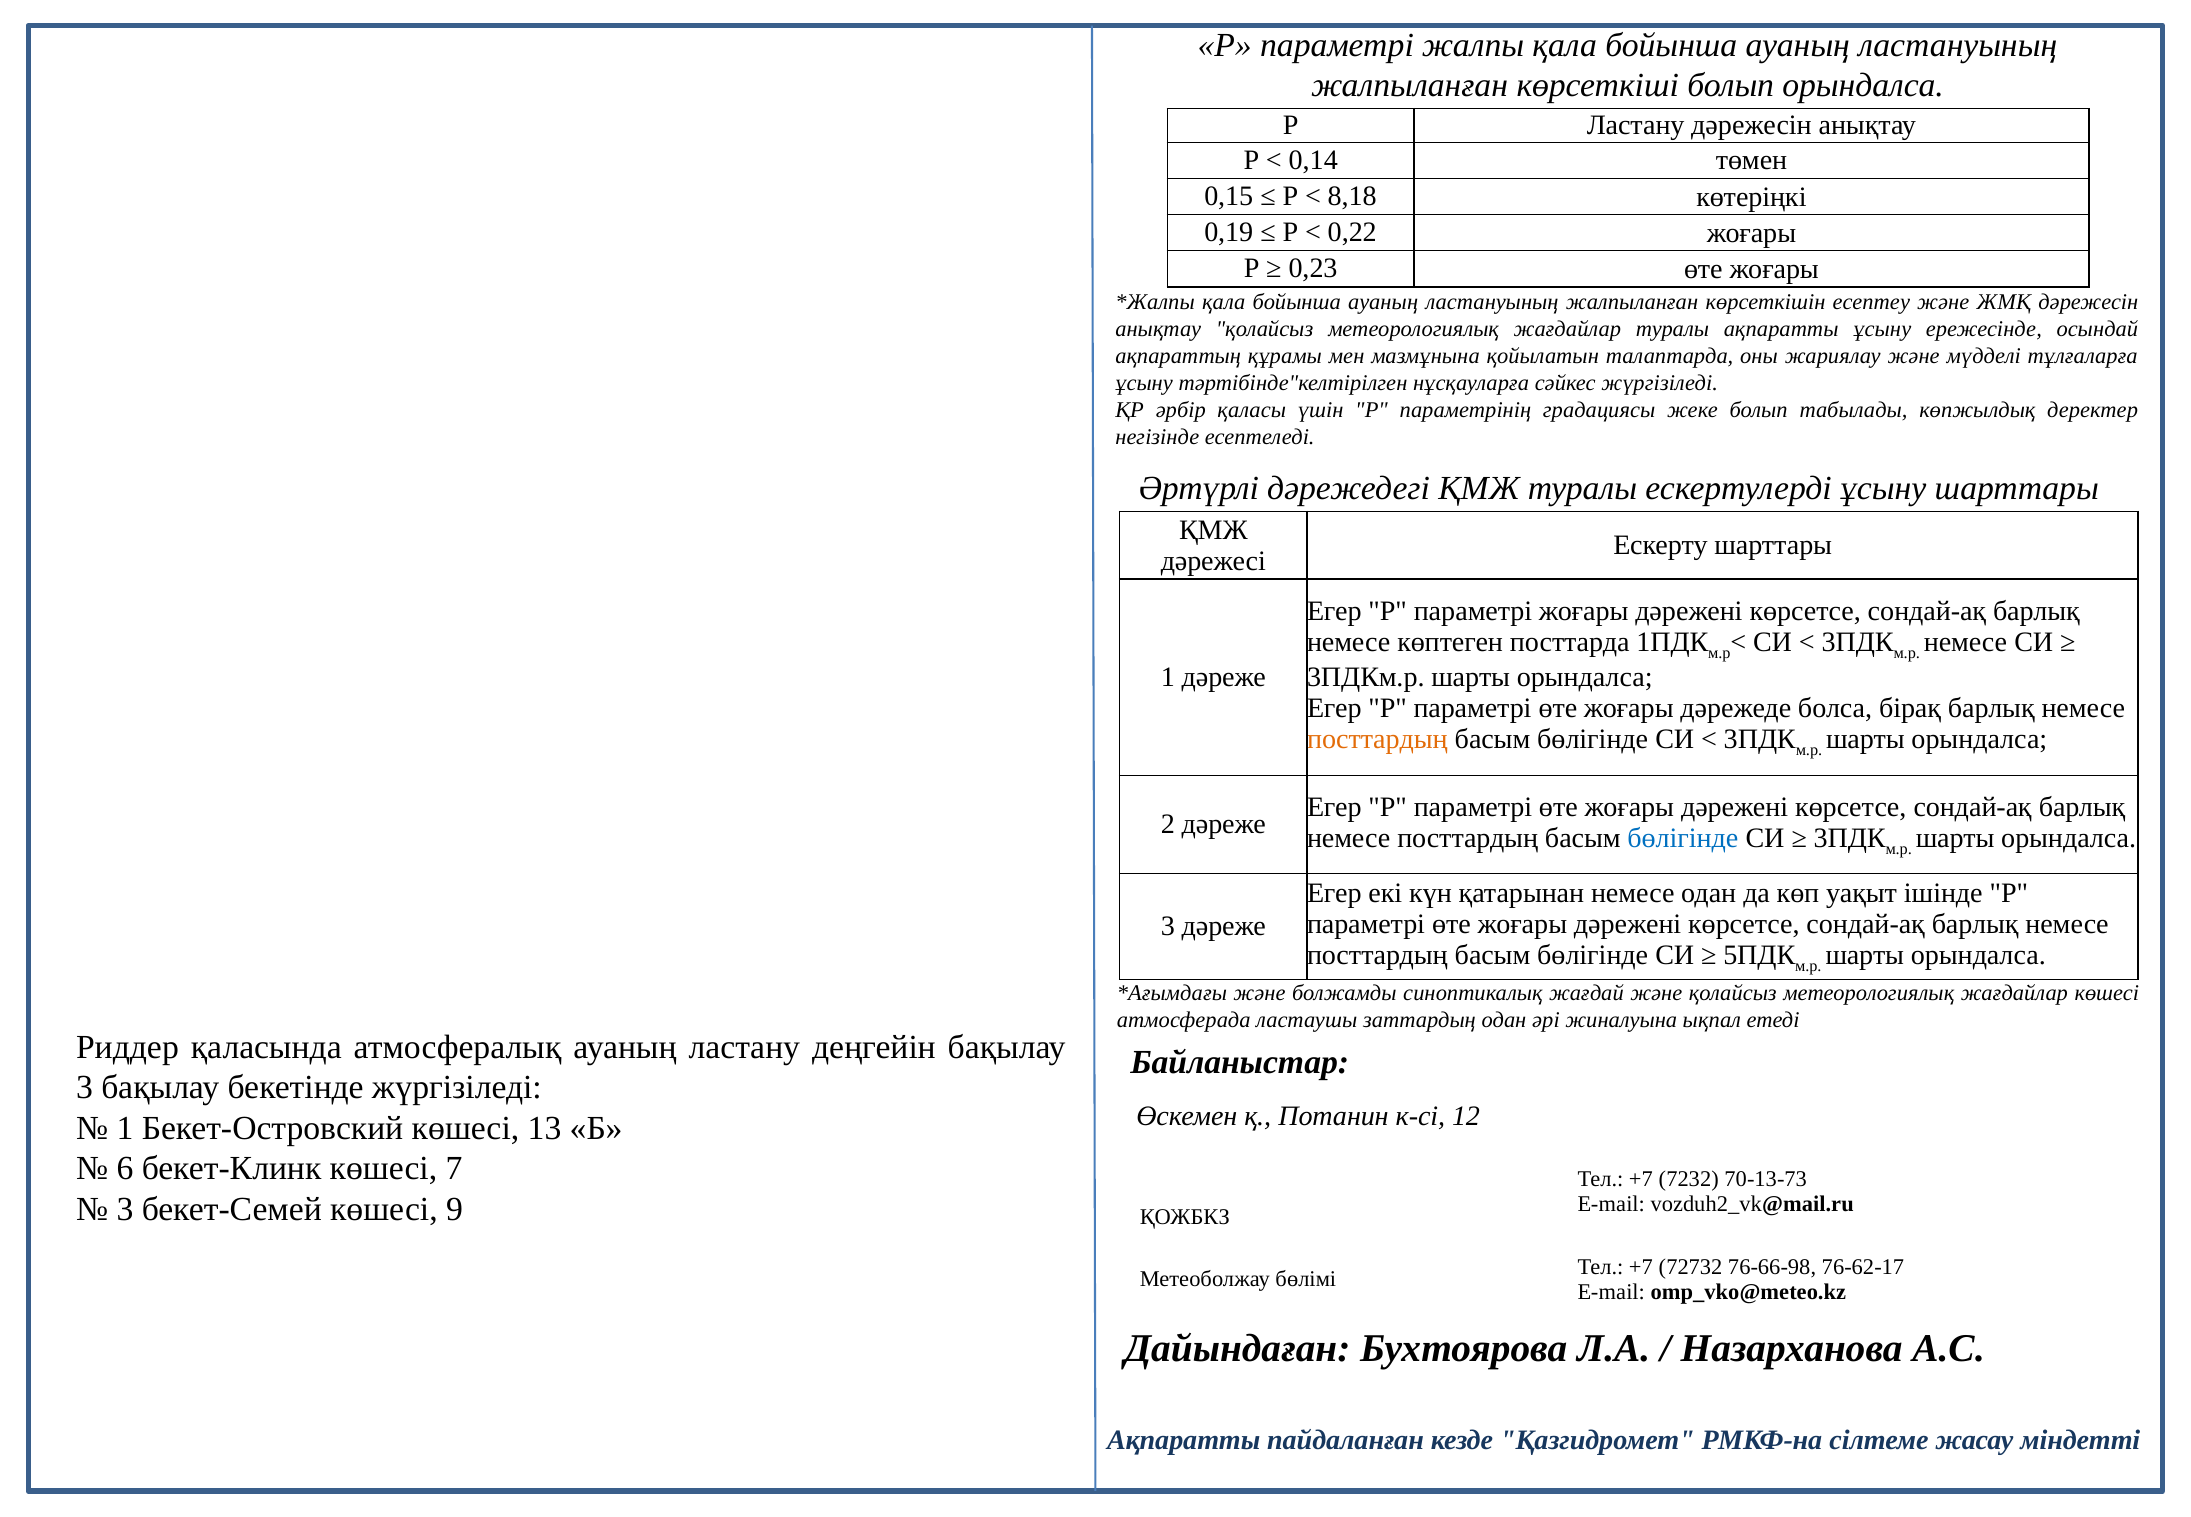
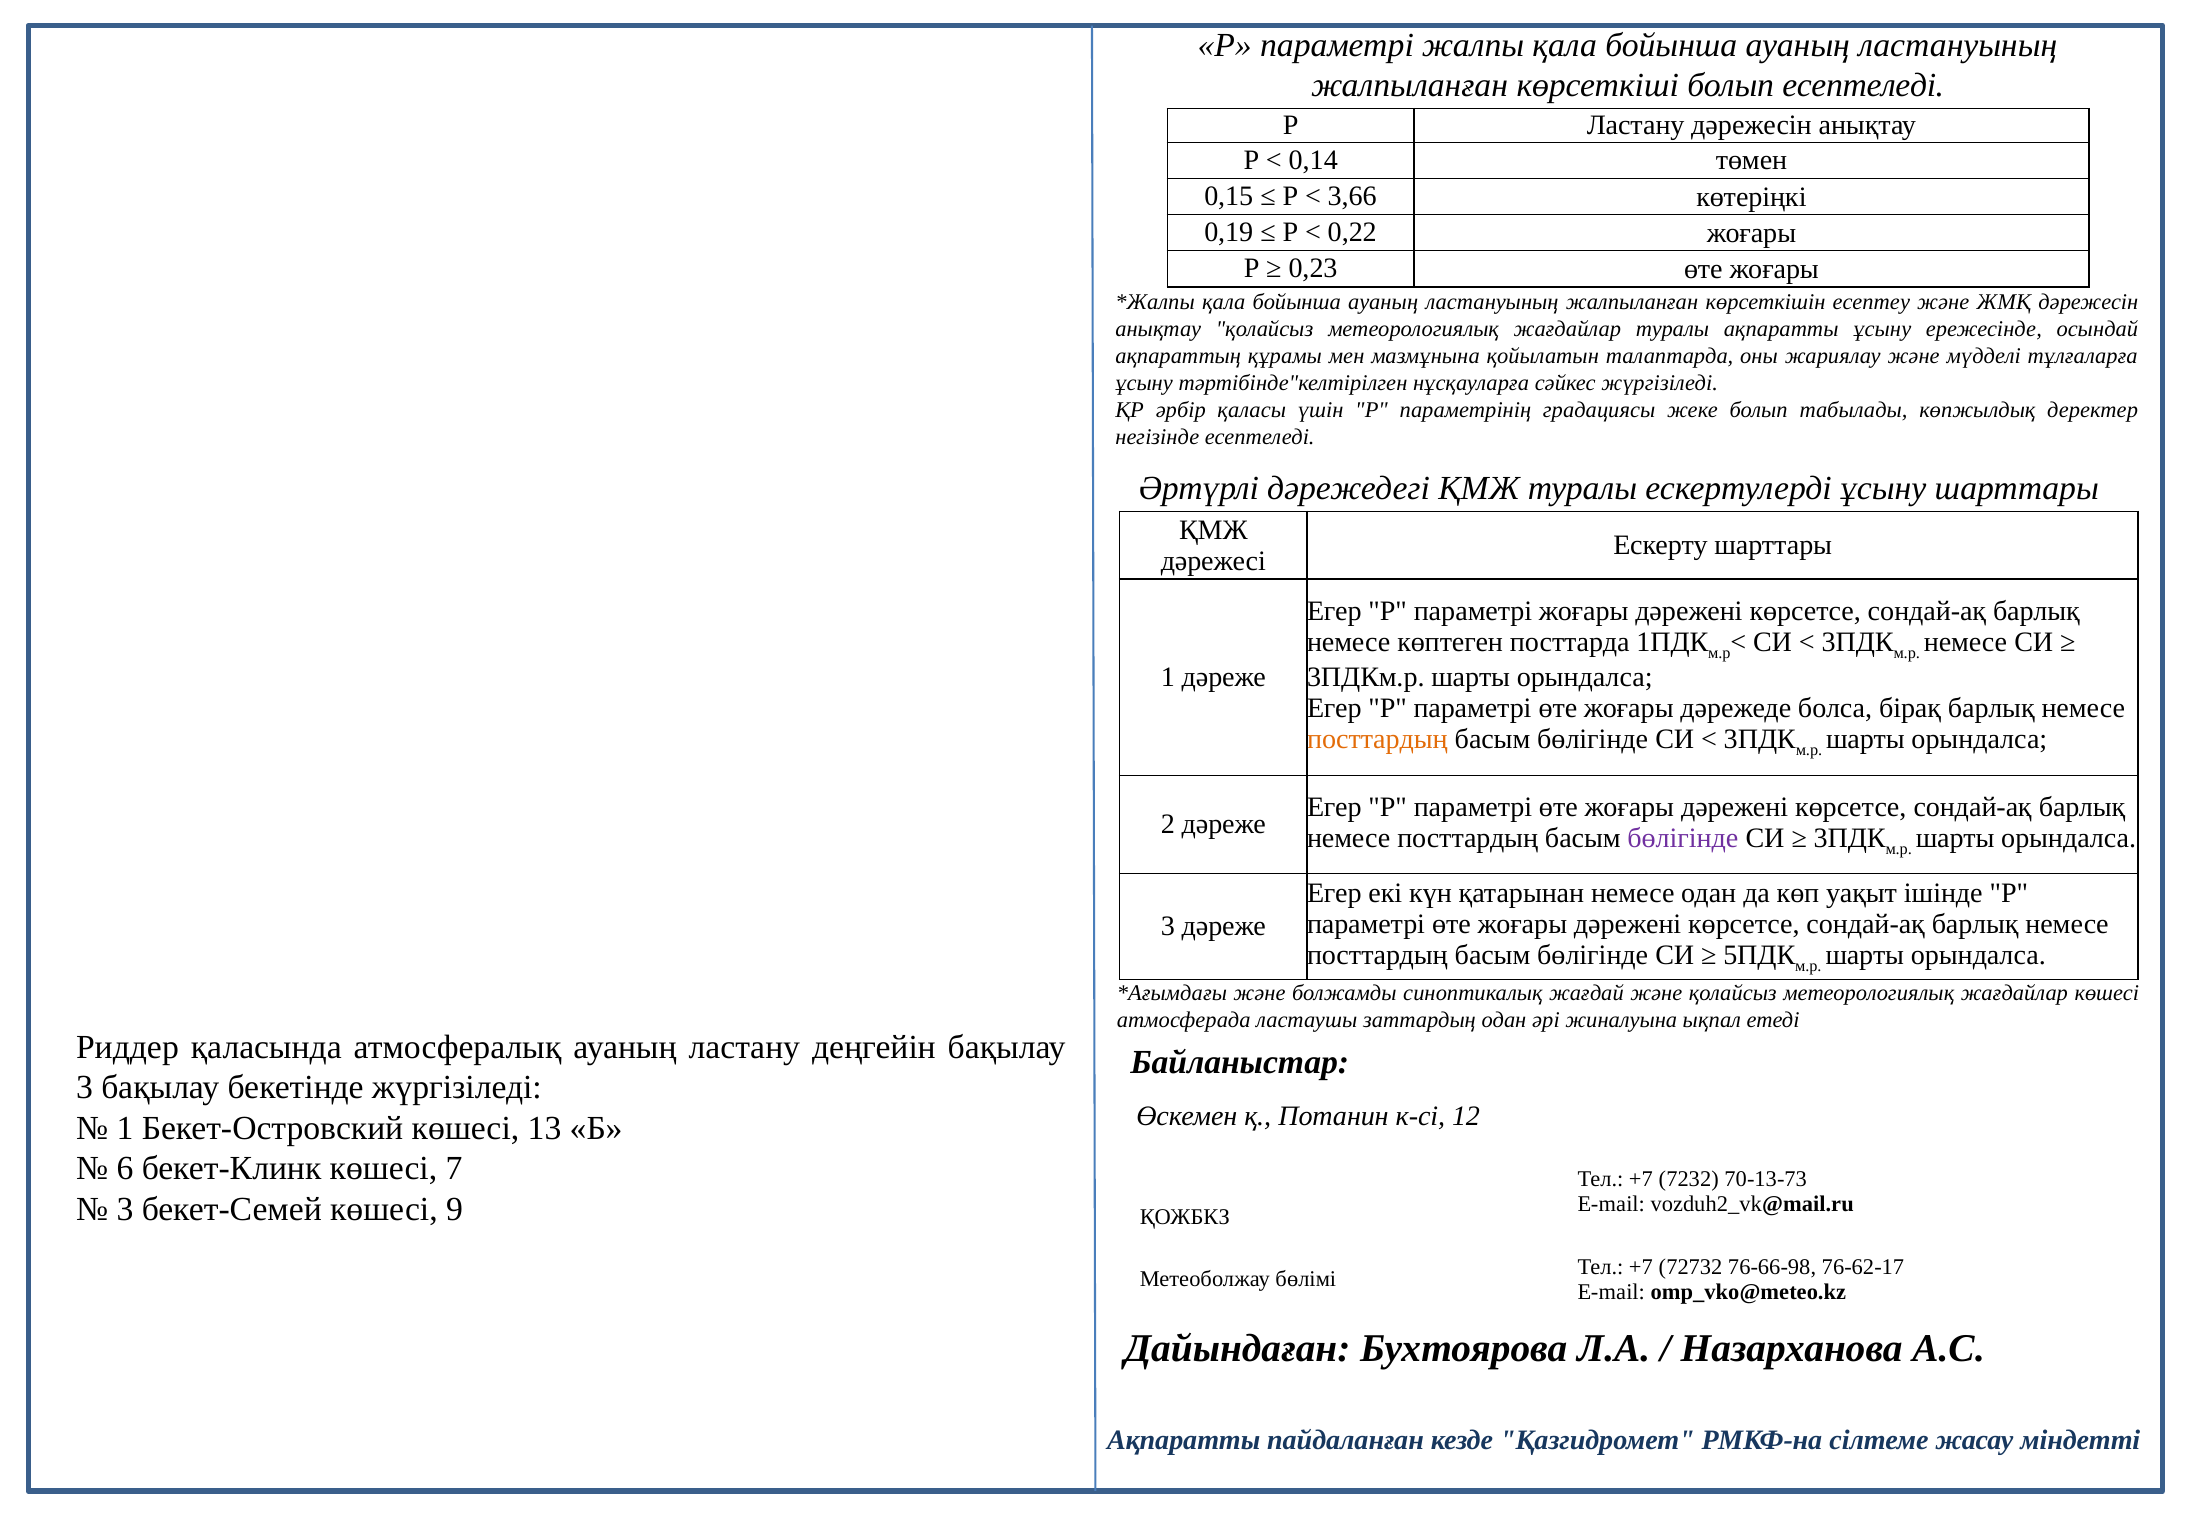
болып орындалса: орындалса -> есептеледі
8,18: 8,18 -> 3,66
бөлігінде at (1683, 838) colour: blue -> purple
